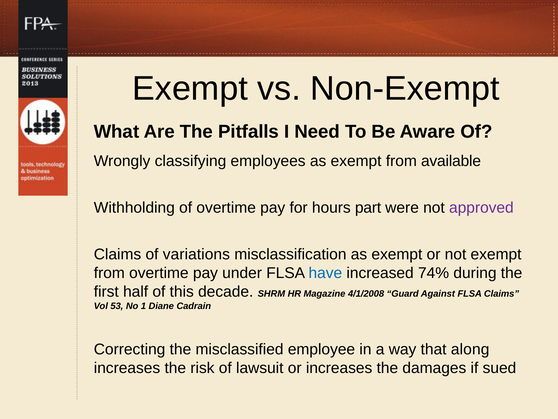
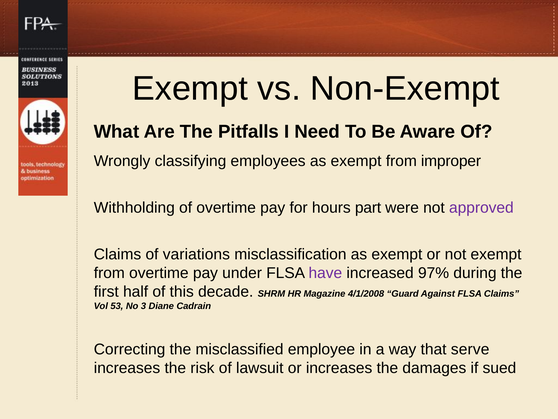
available: available -> improper
have colour: blue -> purple
74%: 74% -> 97%
1: 1 -> 3
along: along -> serve
